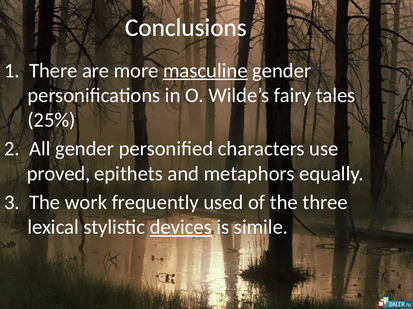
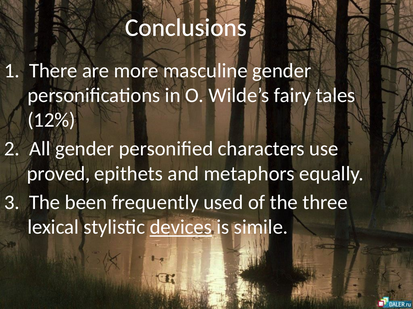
masculine underline: present -> none
25%: 25% -> 12%
work: work -> been
